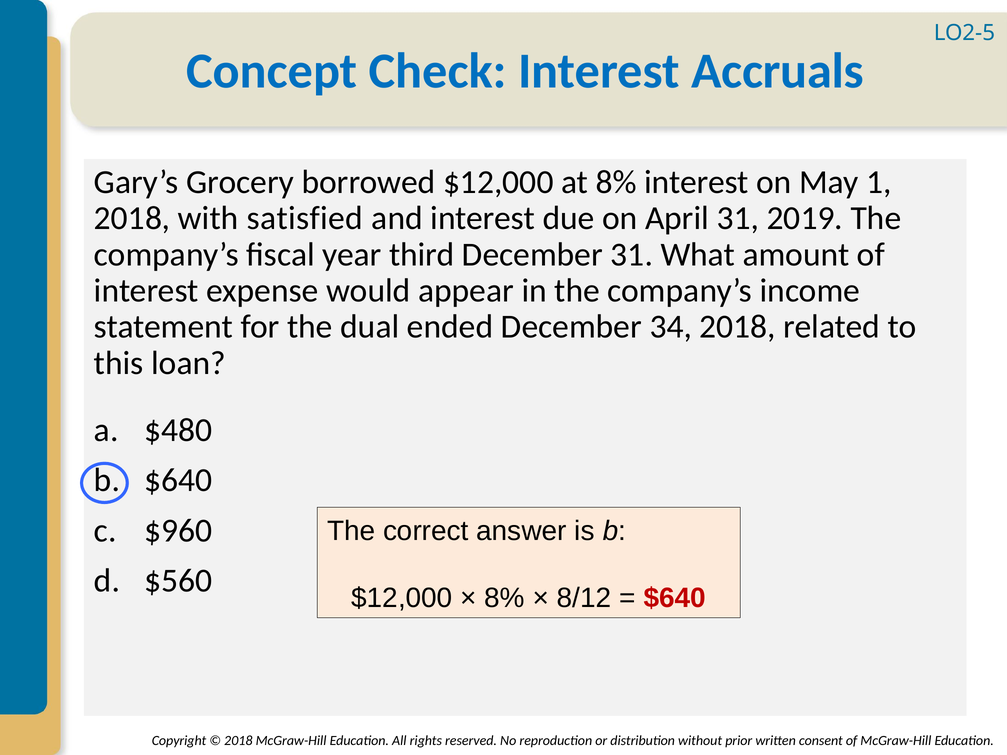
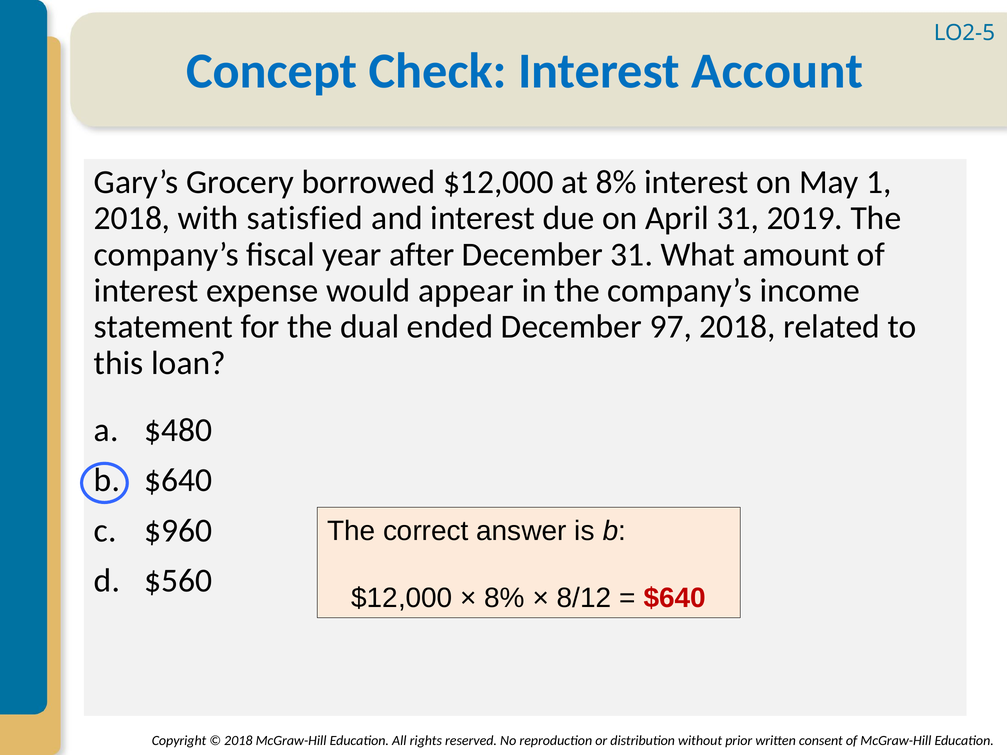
Accruals: Accruals -> Account
third: third -> after
34: 34 -> 97
